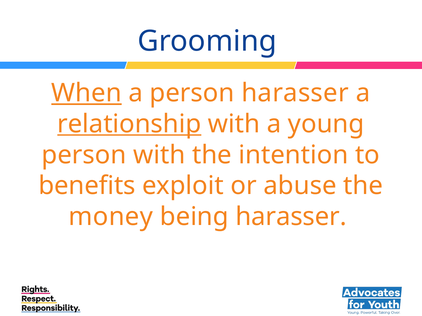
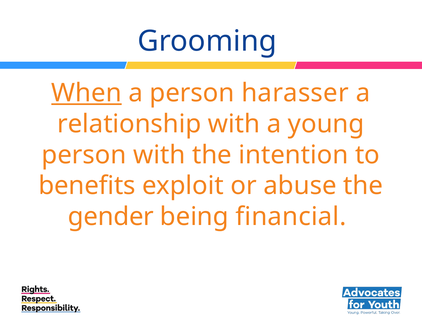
relationship underline: present -> none
money: money -> gender
being harasser: harasser -> financial
